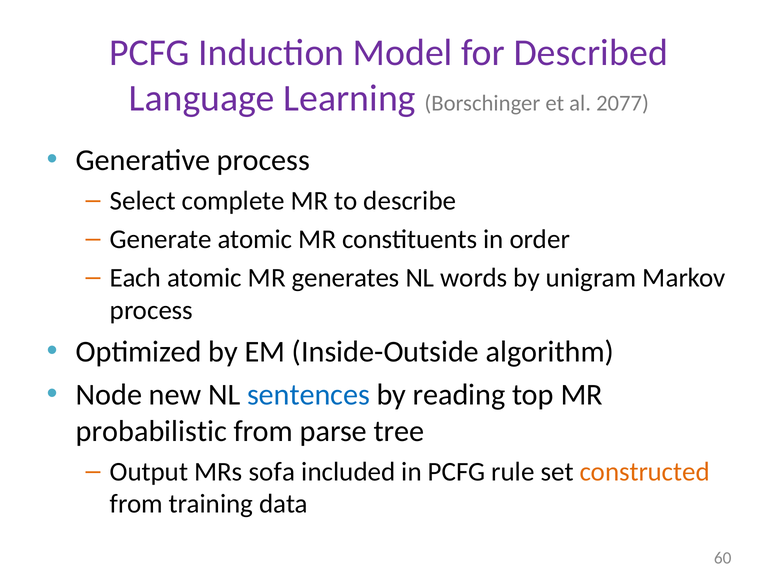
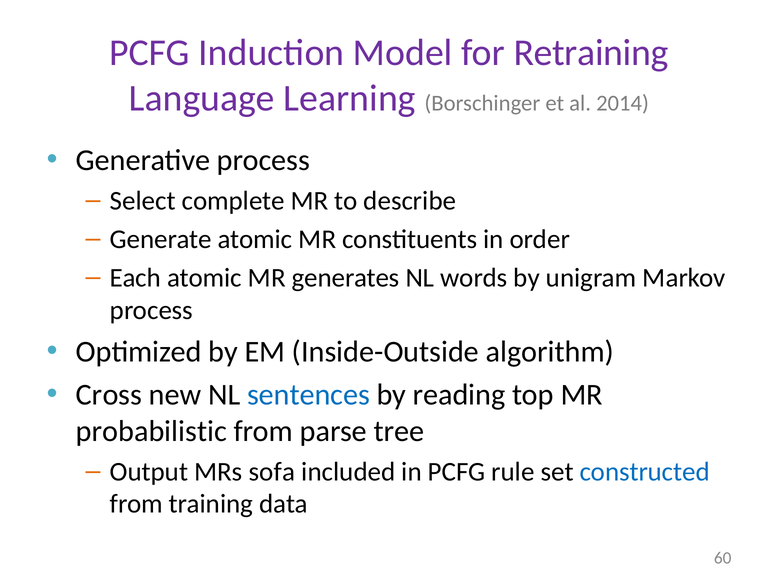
Described: Described -> Retraining
2077: 2077 -> 2014
Node: Node -> Cross
constructed colour: orange -> blue
